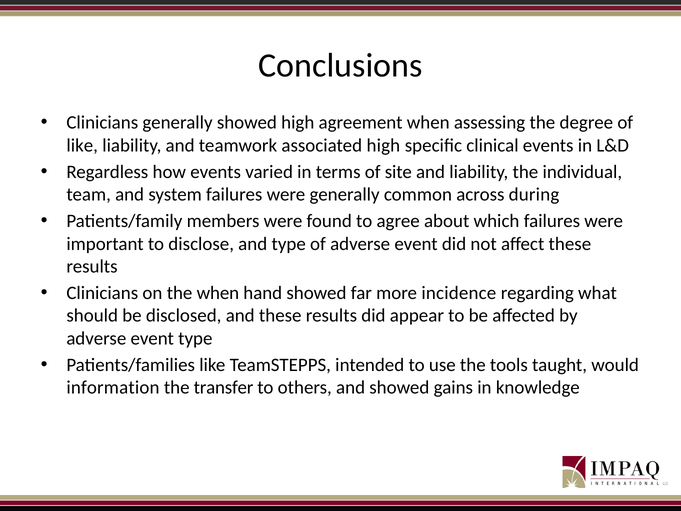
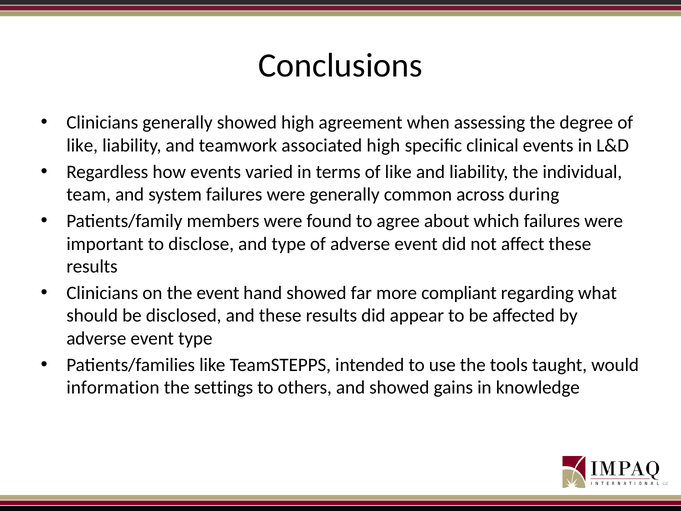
terms of site: site -> like
the when: when -> event
incidence: incidence -> compliant
transfer: transfer -> settings
